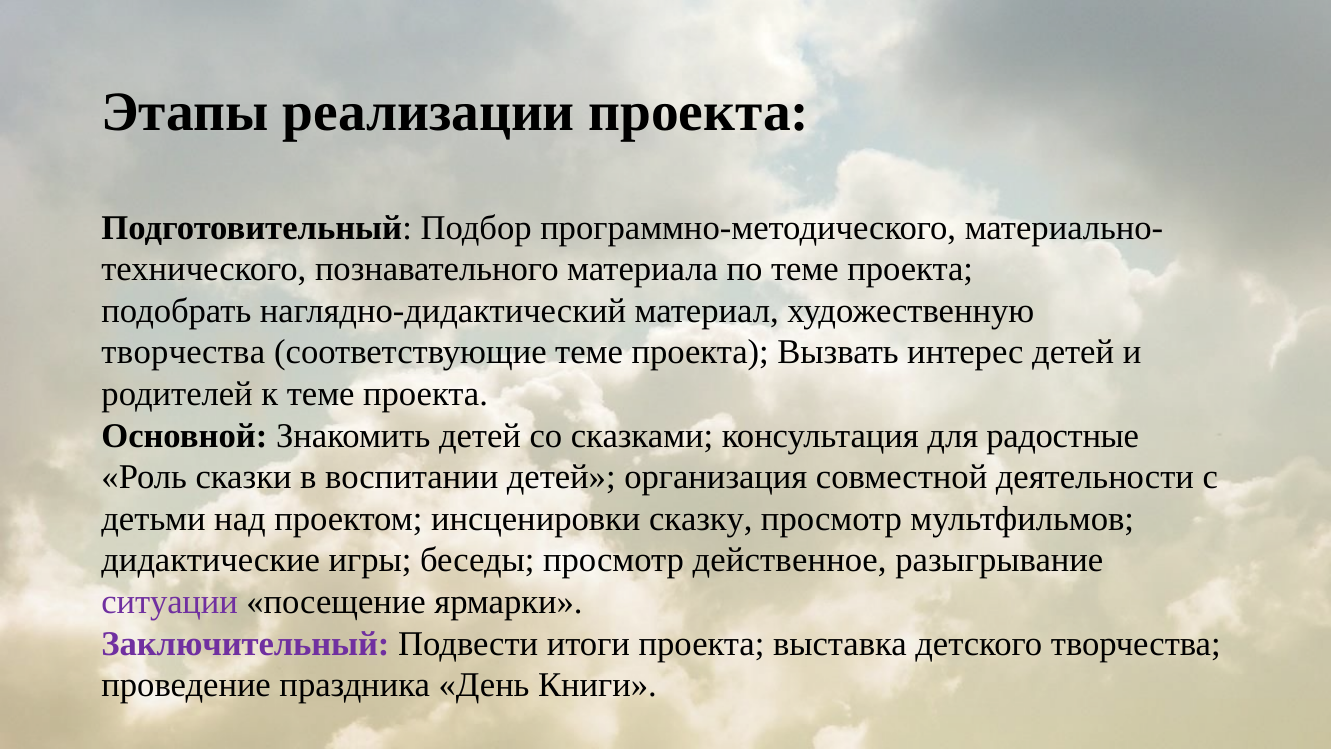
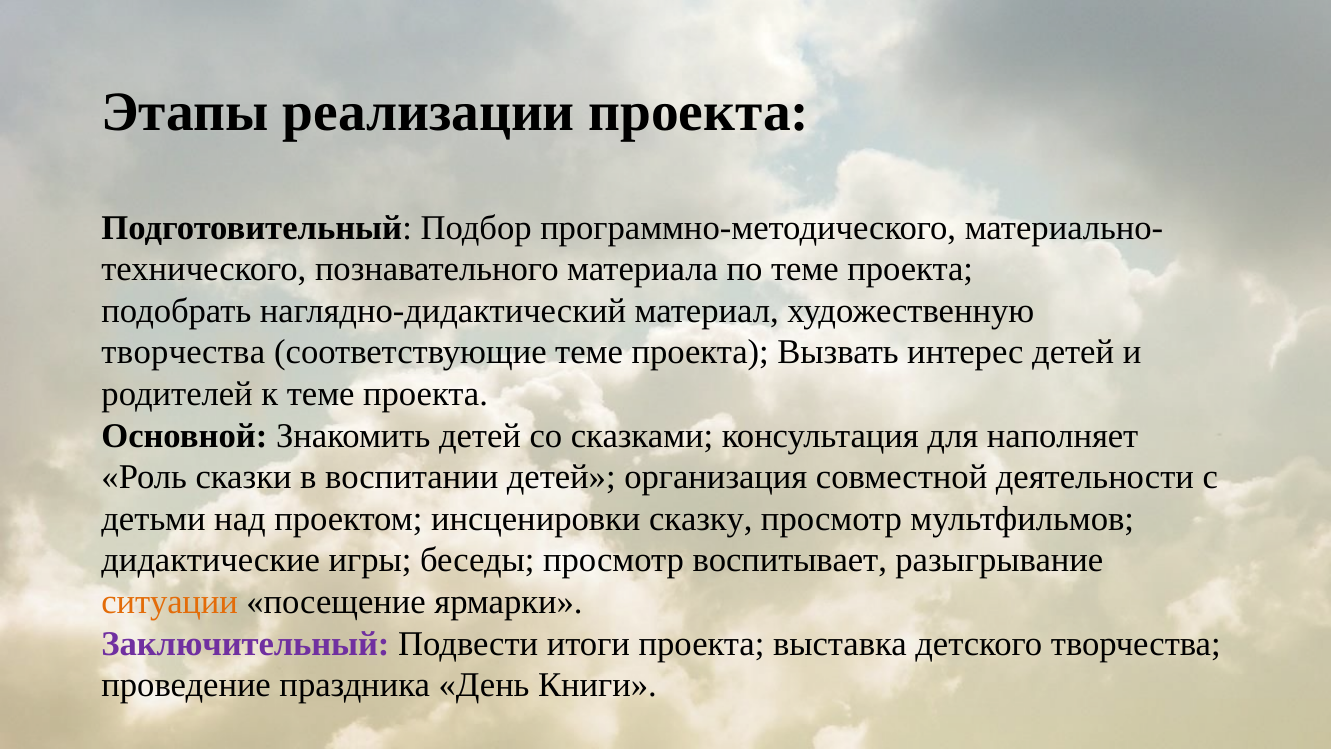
радостные: радостные -> наполняет
действенное: действенное -> воспитывает
ситуации colour: purple -> orange
